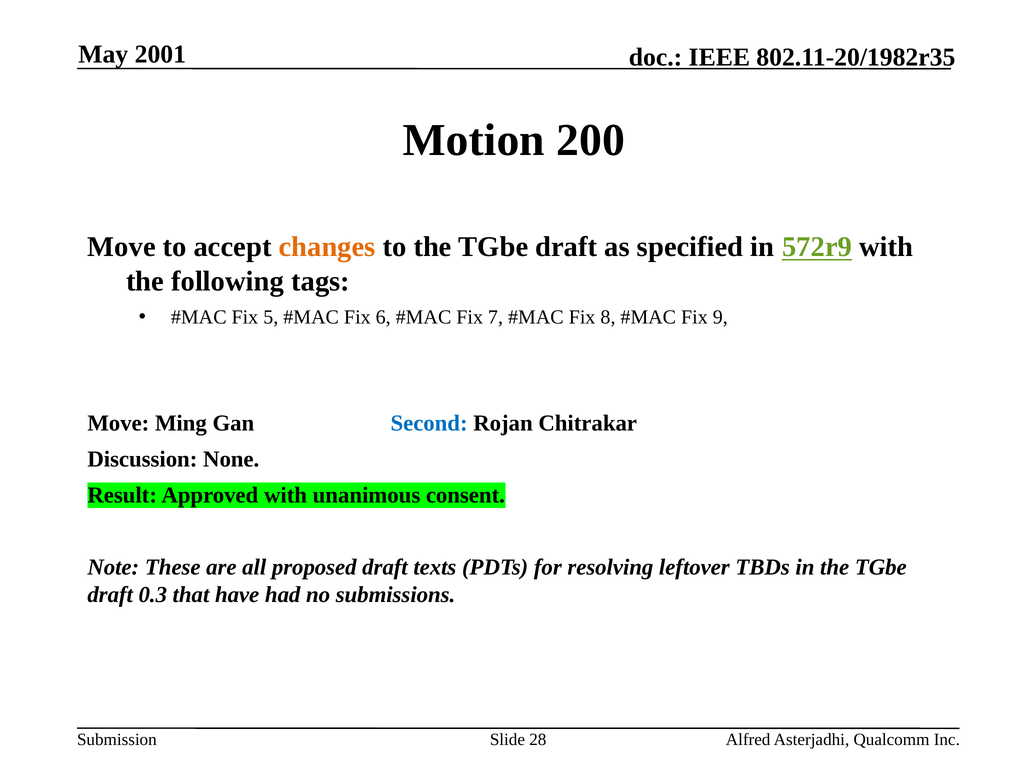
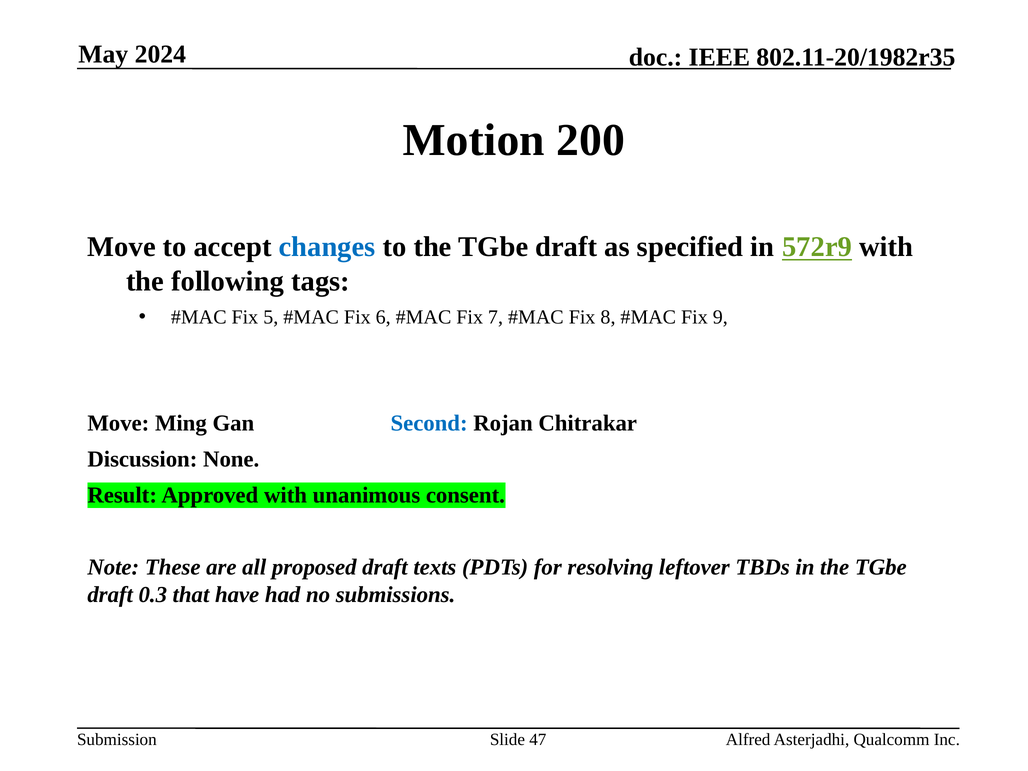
2001: 2001 -> 2024
changes colour: orange -> blue
28: 28 -> 47
